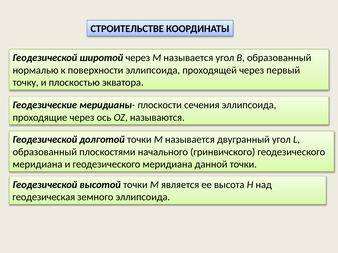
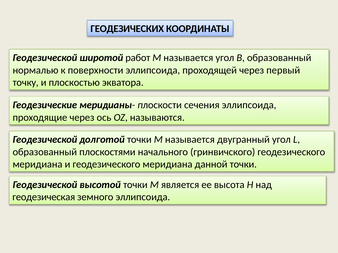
СТРОИТЕЛЬСТВЕ: СТРОИТЕЛЬСТВЕ -> ГЕОДЕЗИЧЕСКИХ
широтой через: через -> работ
